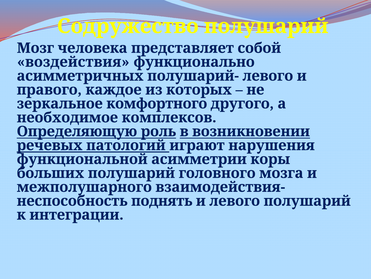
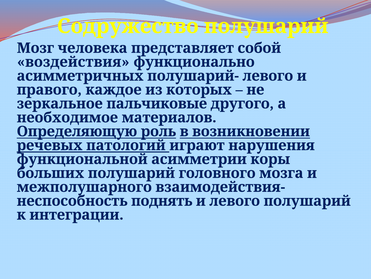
комфортного: комфортного -> пальчиковые
комплексов: комплексов -> материалов
